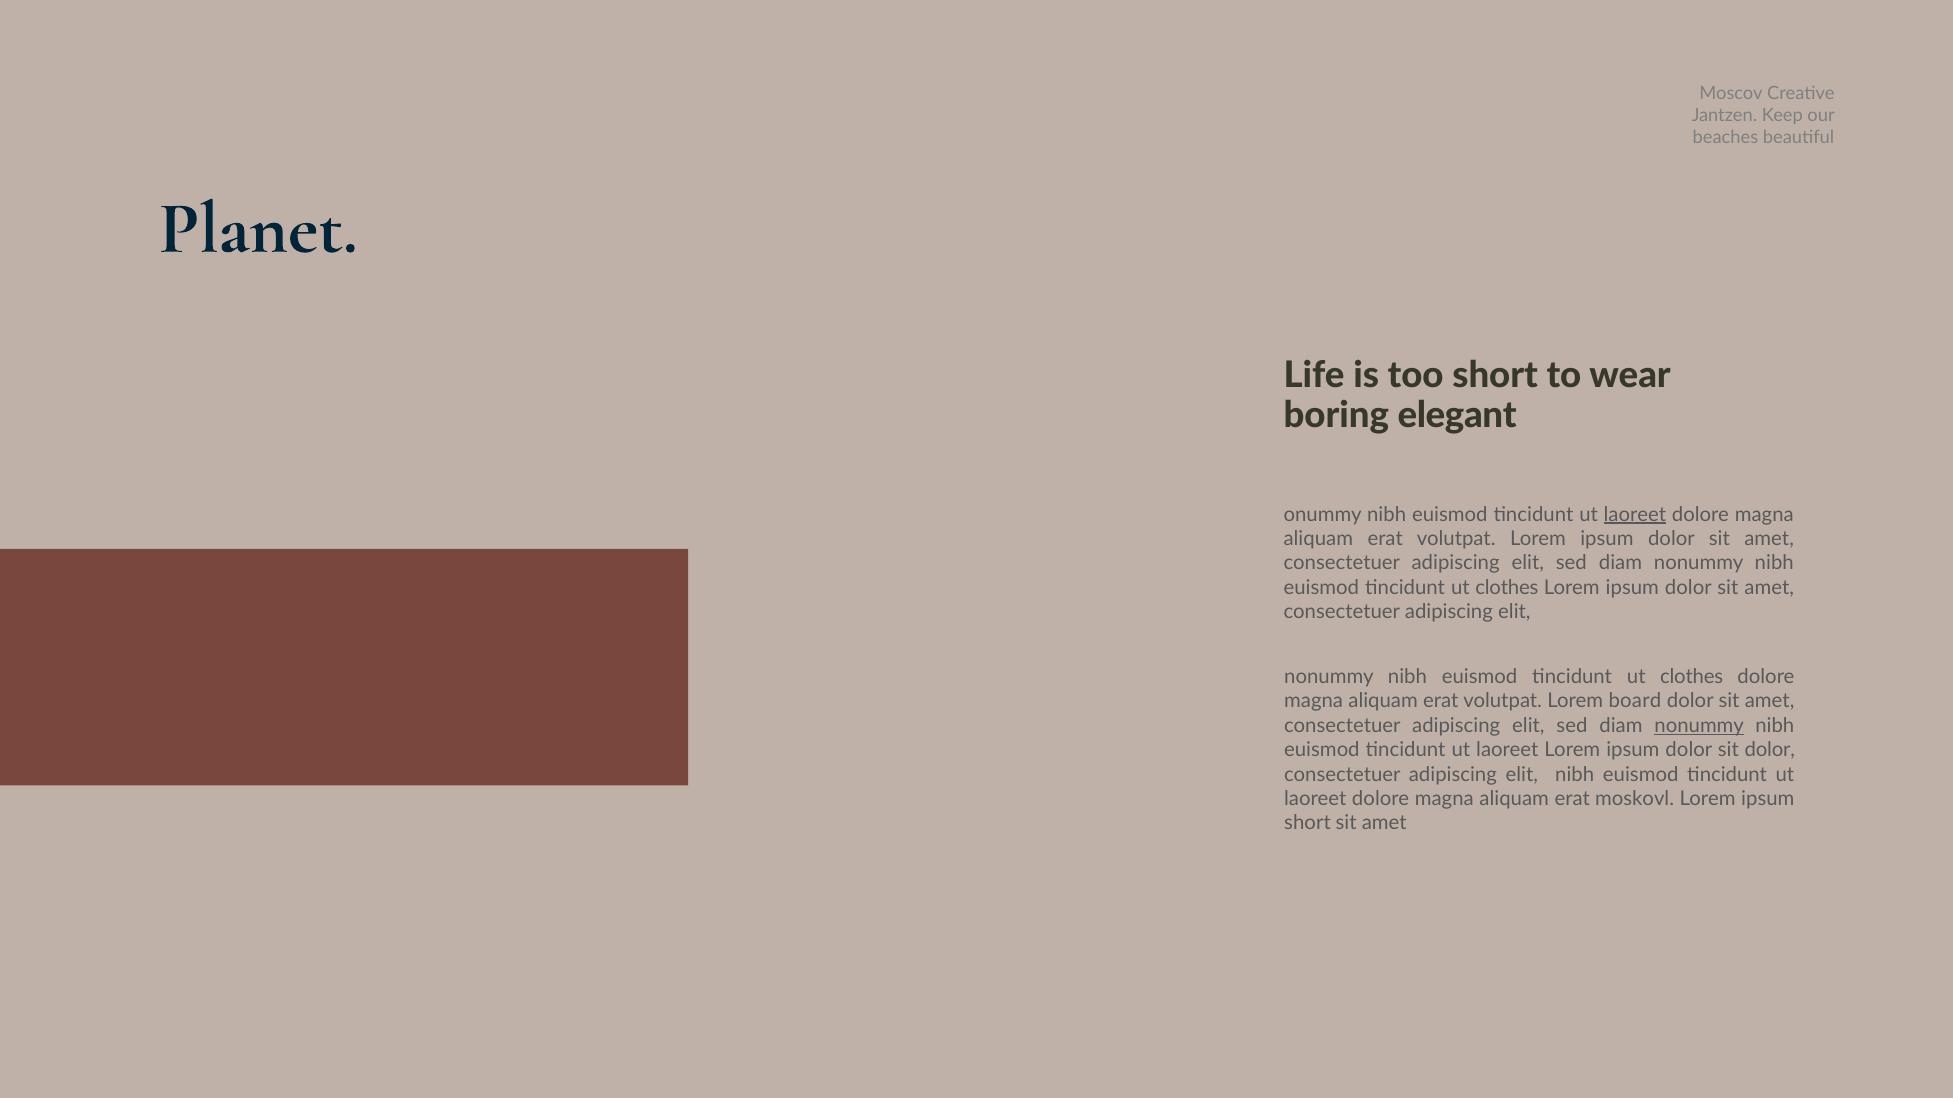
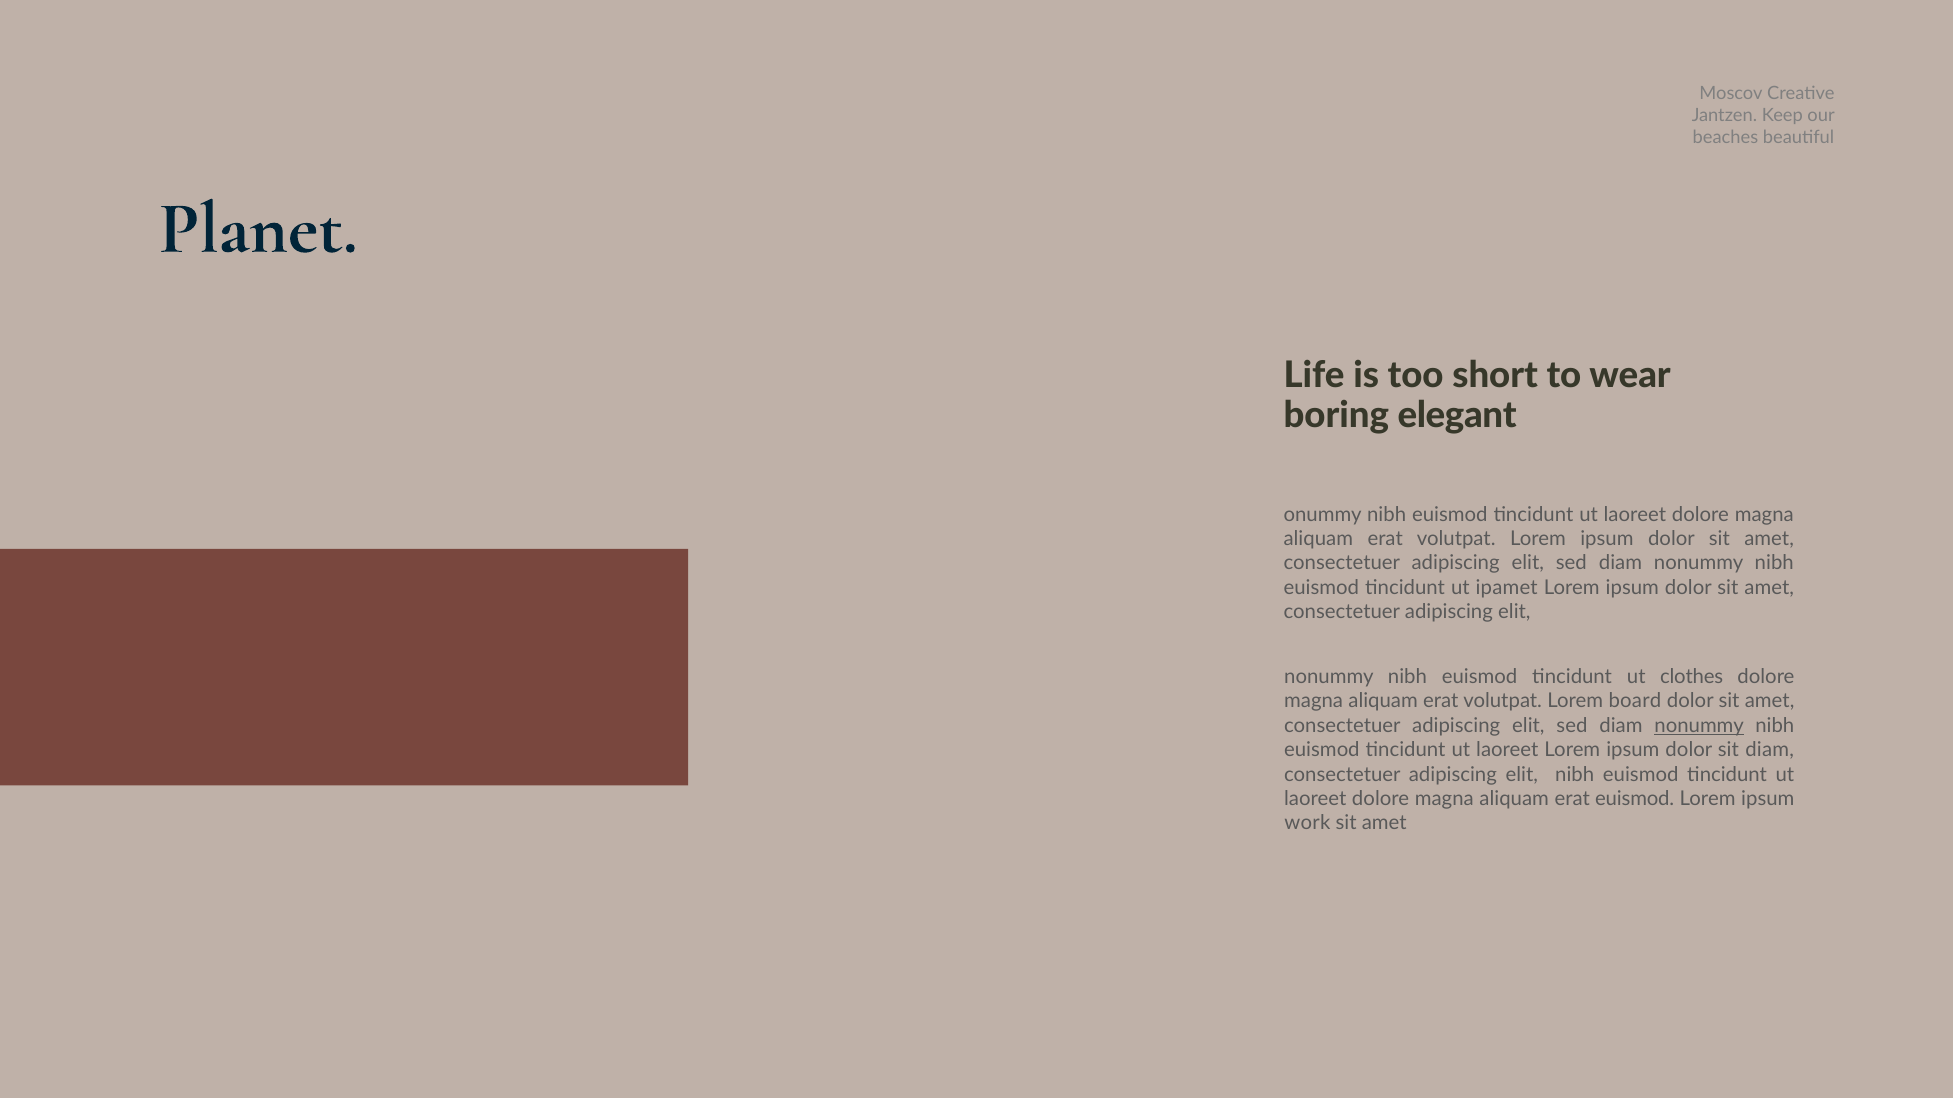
laoreet at (1635, 515) underline: present -> none
clothes at (1507, 588): clothes -> ipamet
sit dolor: dolor -> diam
erat moskovl: moskovl -> euismod
short at (1307, 824): short -> work
